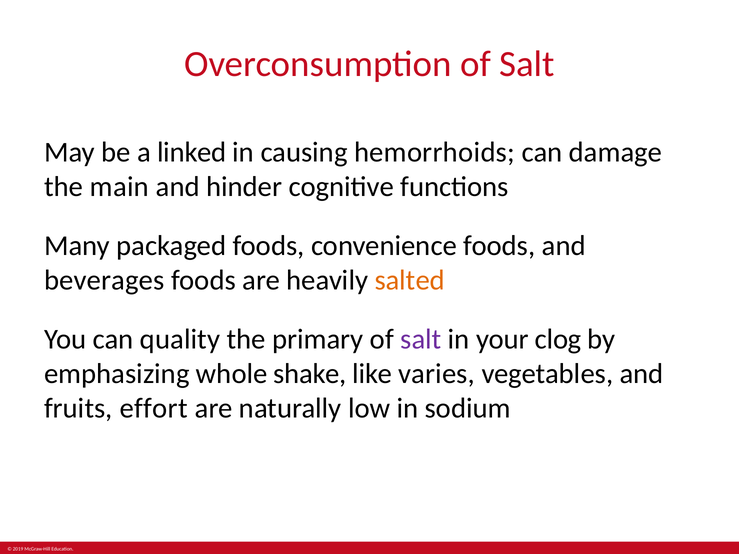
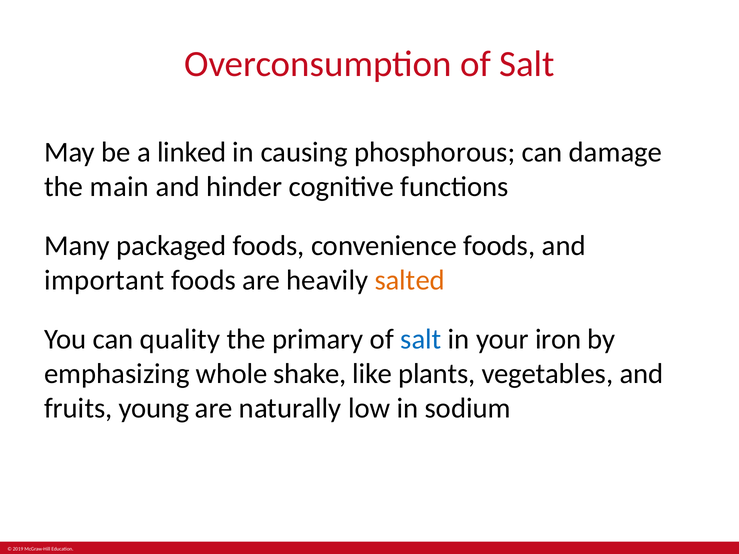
hemorrhoids: hemorrhoids -> phosphorous
beverages: beverages -> important
salt at (421, 340) colour: purple -> blue
clog: clog -> iron
varies: varies -> plants
effort: effort -> young
